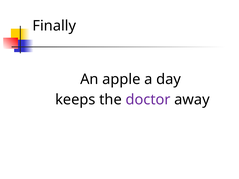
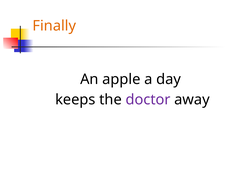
Finally colour: black -> orange
